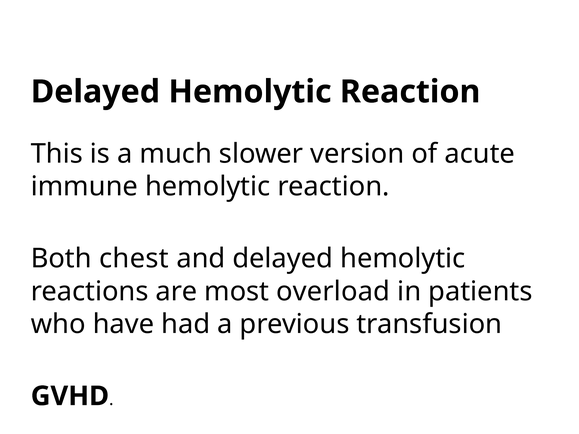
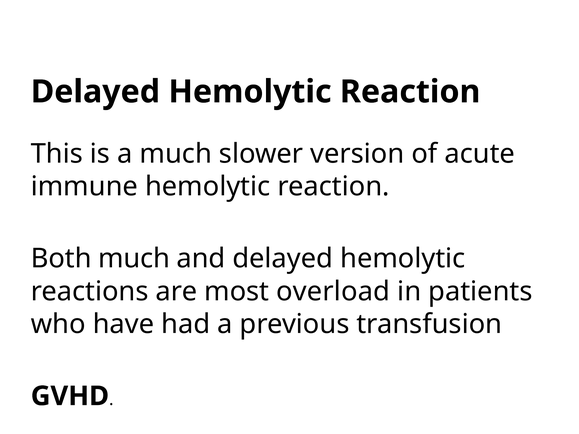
Both chest: chest -> much
